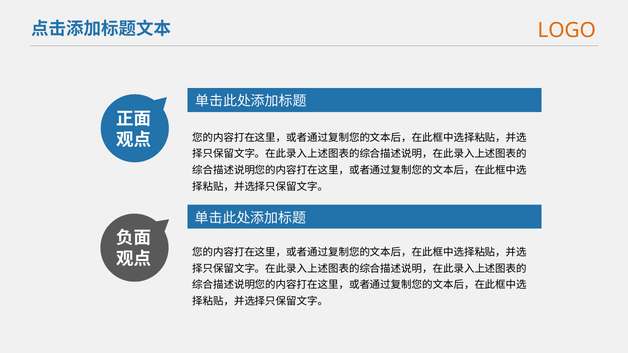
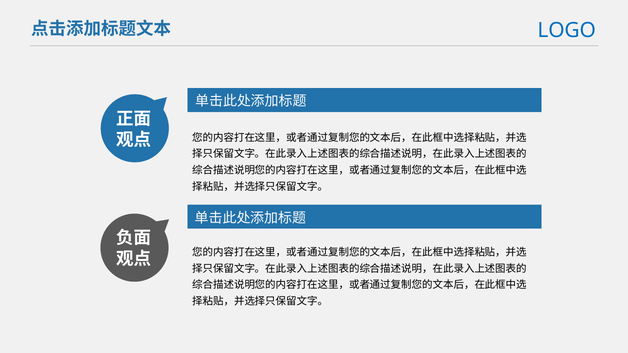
LOGO colour: orange -> blue
